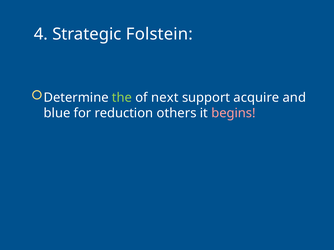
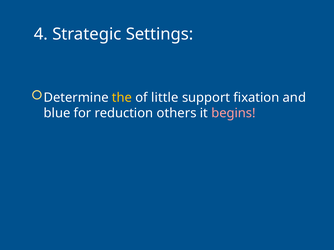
Folstein: Folstein -> Settings
the colour: light green -> yellow
next: next -> little
acquire: acquire -> fixation
